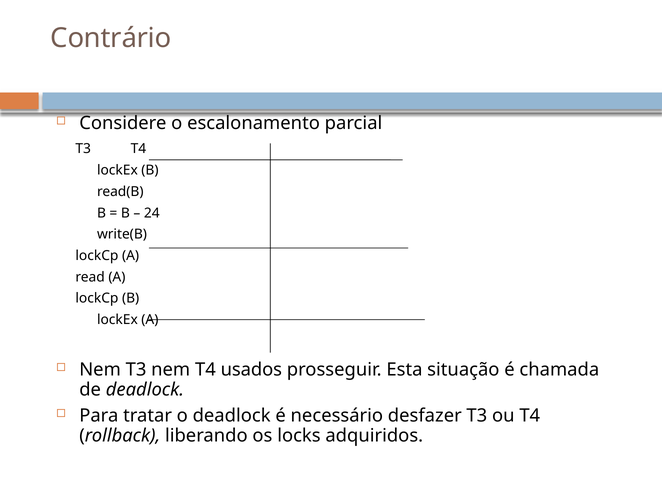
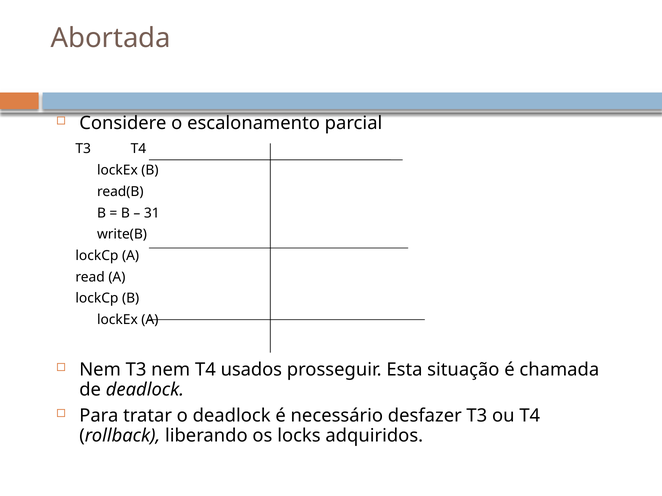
Contrário: Contrário -> Abortada
24: 24 -> 31
